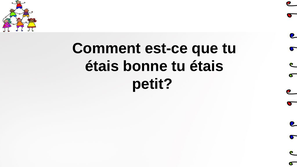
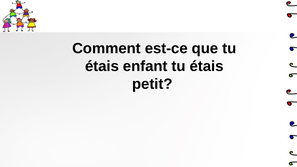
bonne: bonne -> enfant
